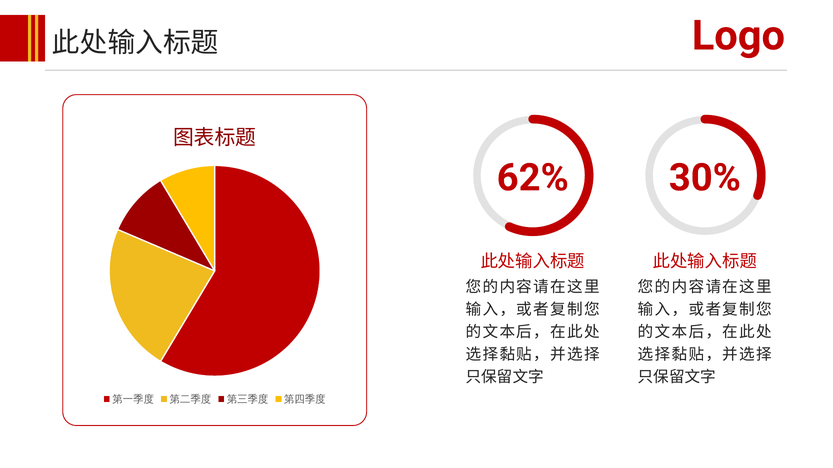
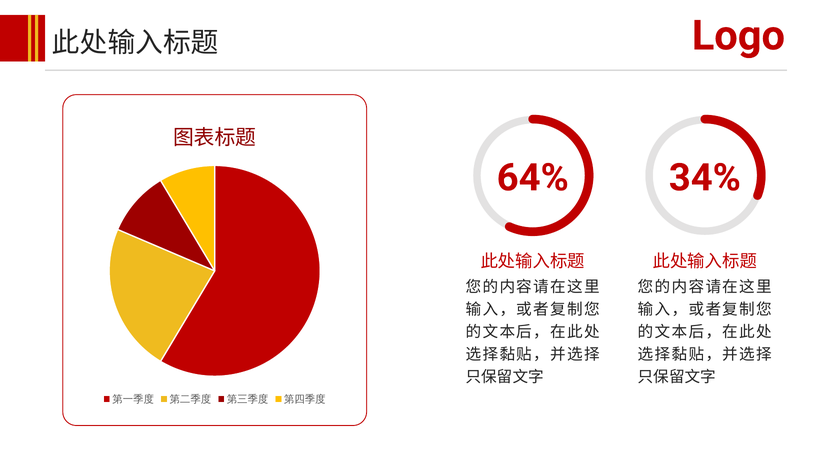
62%: 62% -> 64%
30%: 30% -> 34%
